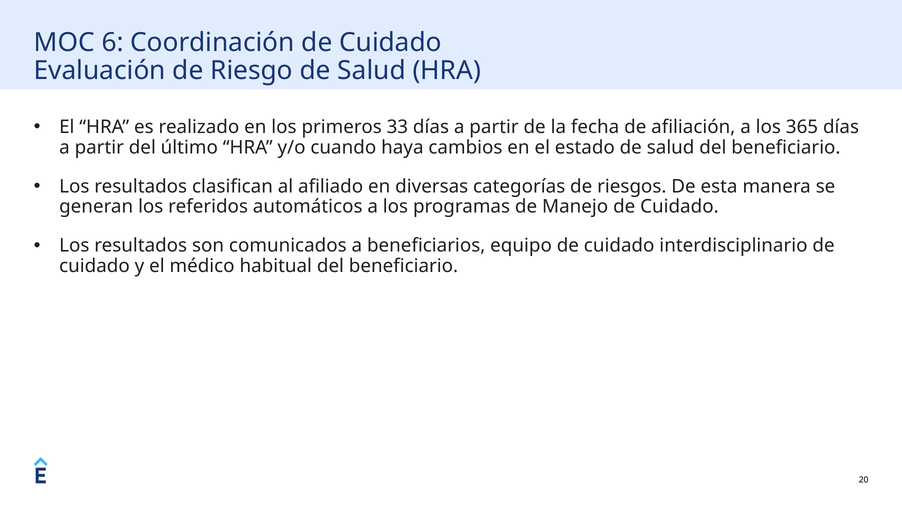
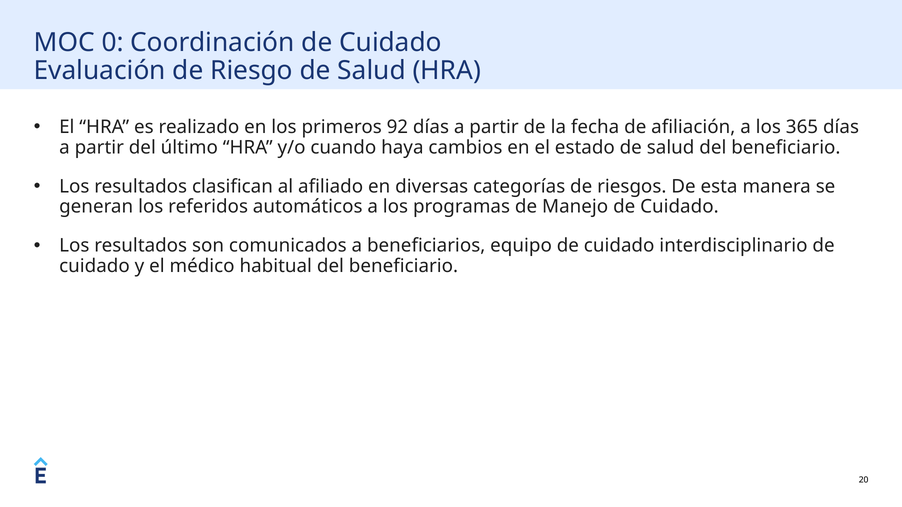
6: 6 -> 0
33: 33 -> 92
